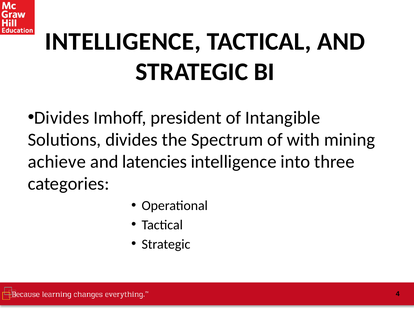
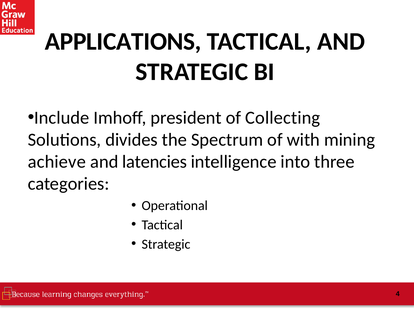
INTELLIGENCE at (123, 42): INTELLIGENCE -> APPLICATIONS
Divides at (62, 118): Divides -> Include
Intangible: Intangible -> Collecting
